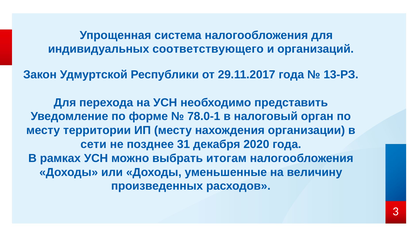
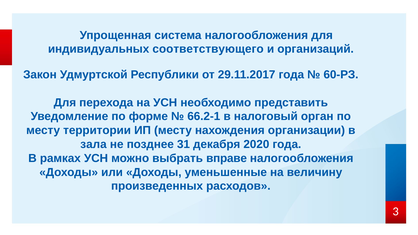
13-РЗ: 13-РЗ -> 60-РЗ
78.0-1: 78.0-1 -> 66.2-1
сети: сети -> зала
итогам: итогам -> вправе
